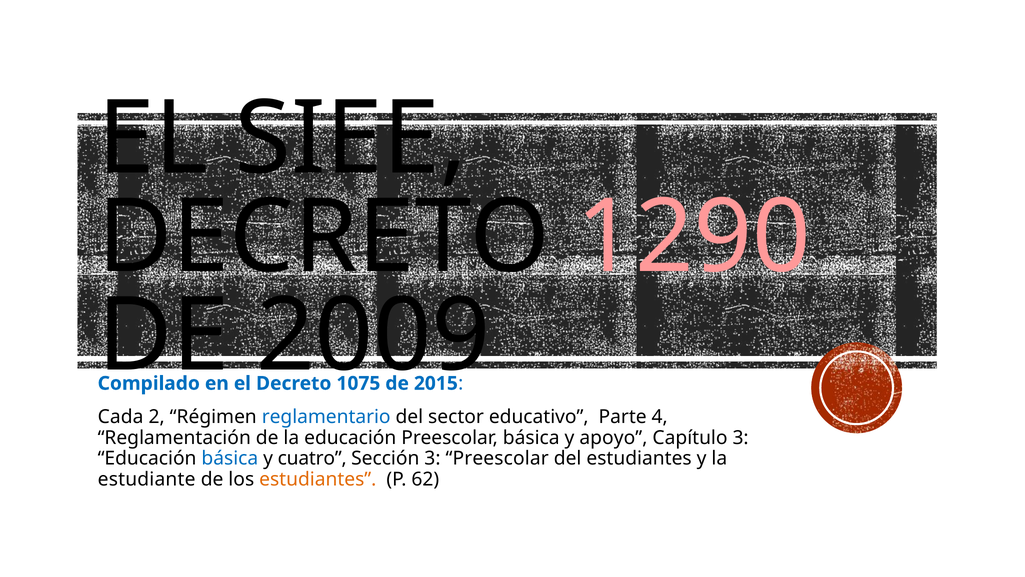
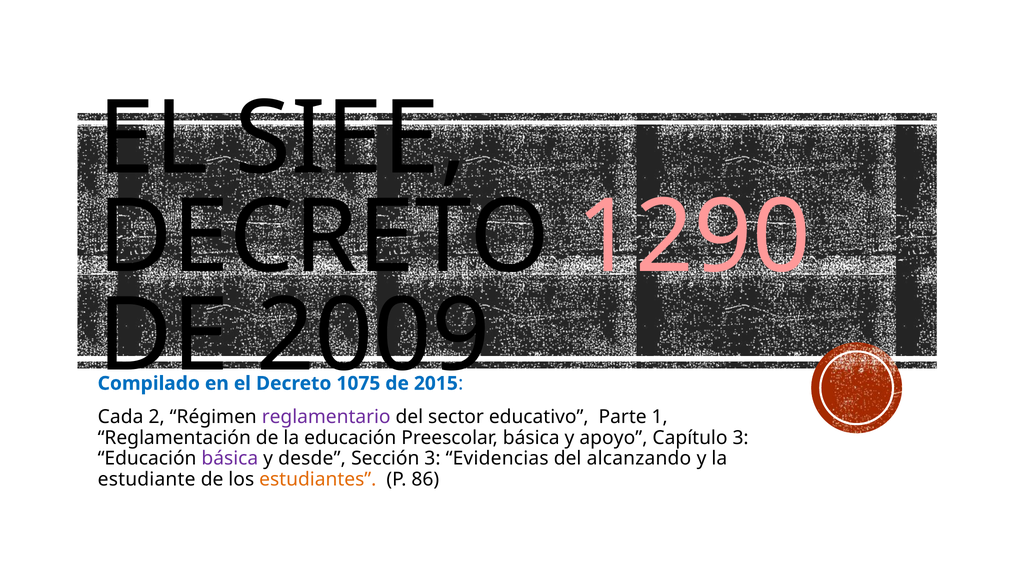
reglamentario colour: blue -> purple
4: 4 -> 1
básica at (230, 458) colour: blue -> purple
cuatro: cuatro -> desde
3 Preescolar: Preescolar -> Evidencias
del estudiantes: estudiantes -> alcanzando
62: 62 -> 86
